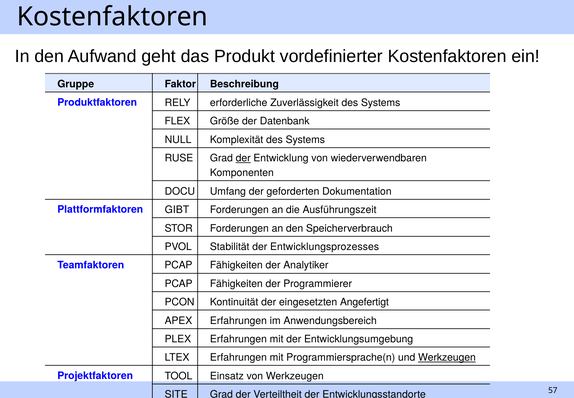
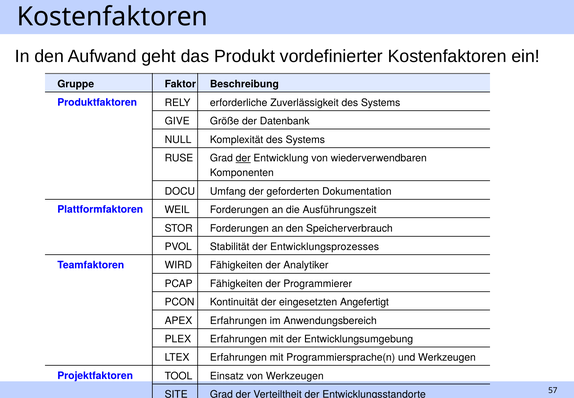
FLEX: FLEX -> GIVE
GIBT: GIBT -> WEIL
Teamfaktoren PCAP: PCAP -> WIRD
Werkzeugen at (447, 357) underline: present -> none
